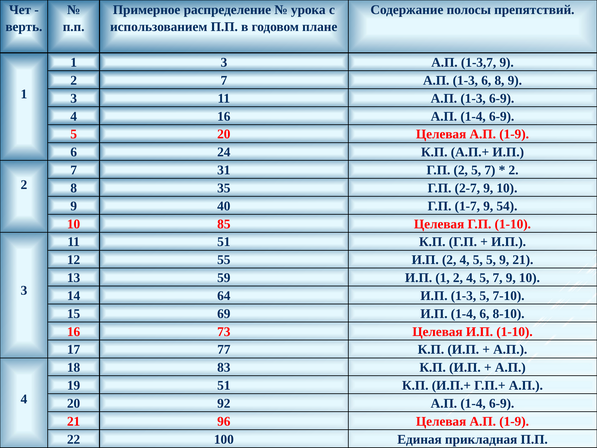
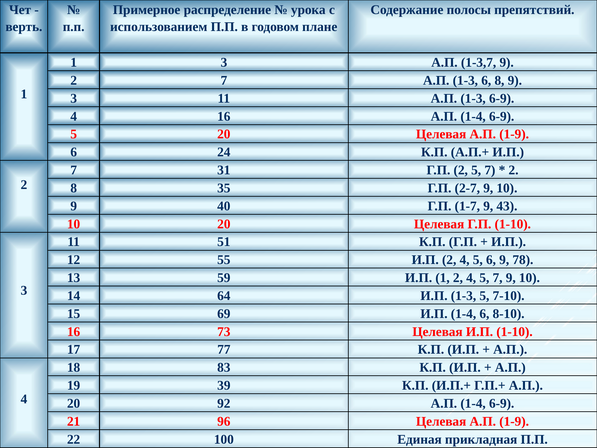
54: 54 -> 43
10 85: 85 -> 20
5 5: 5 -> 6
9 21: 21 -> 78
19 51: 51 -> 39
